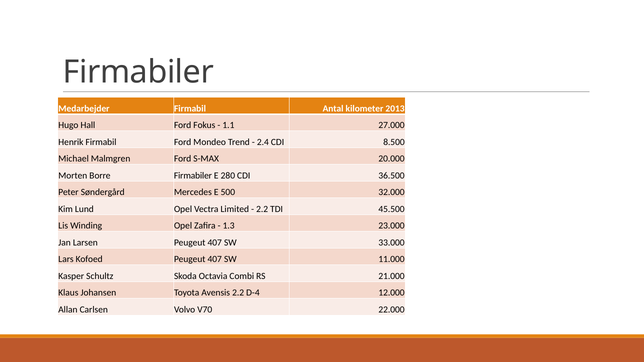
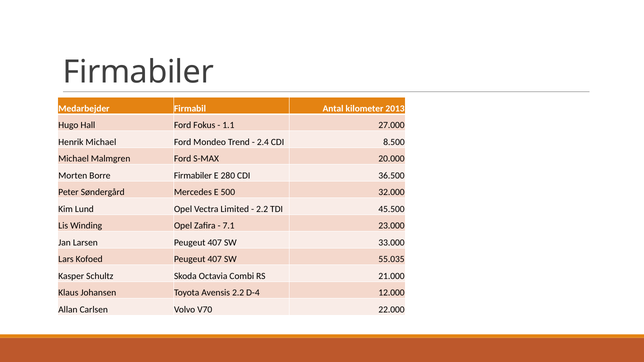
Henrik Firmabil: Firmabil -> Michael
1.3: 1.3 -> 7.1
11.000: 11.000 -> 55.035
